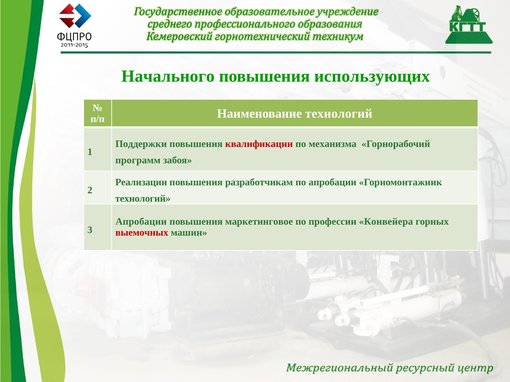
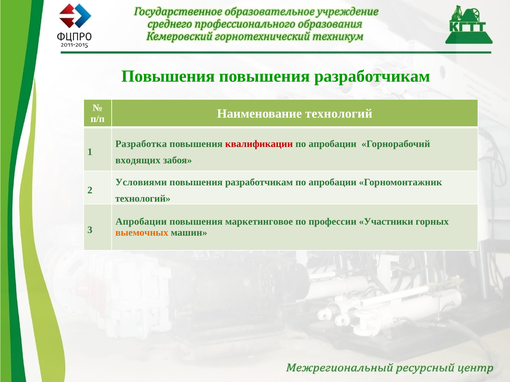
Начального at (168, 76): Начального -> Повышения
использующих at (372, 76): использующих -> разработчикам
Поддержки: Поддержки -> Разработка
механизма at (333, 144): механизма -> апробации
программ: программ -> входящих
Реализации: Реализации -> Условиями
Конвейера: Конвейера -> Участники
выемочных colour: red -> orange
